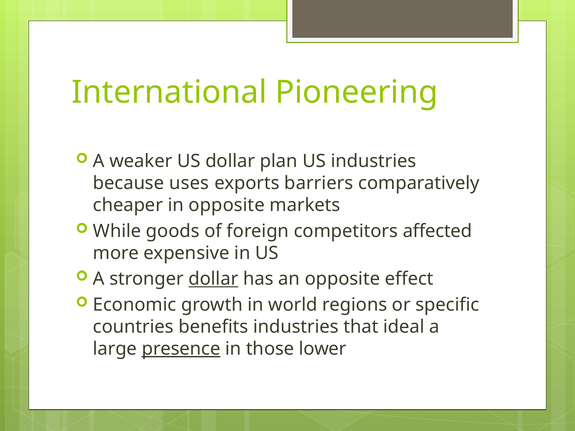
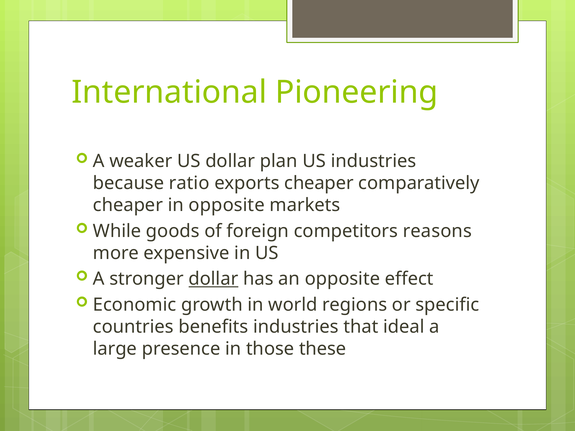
uses: uses -> ratio
exports barriers: barriers -> cheaper
affected: affected -> reasons
presence underline: present -> none
lower: lower -> these
